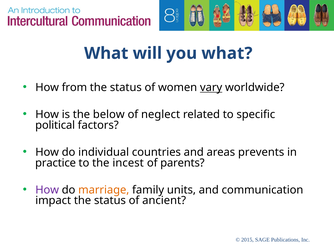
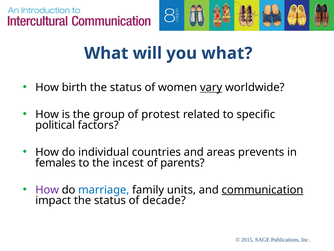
from: from -> birth
below: below -> group
neglect: neglect -> protest
practice: practice -> females
marriage colour: orange -> blue
communication underline: none -> present
ancient: ancient -> decade
